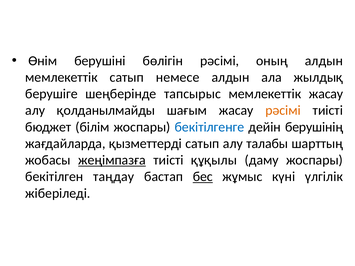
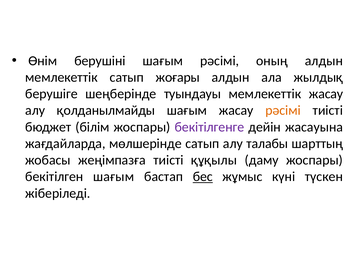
берушіні бөлiгiн: бөлiгiн -> шағым
немесе: немесе -> жоғары
тапсырыс: тапсырыс -> туындауы
бекітілгенге colour: blue -> purple
берушінің: берушінің -> жасауына
қызметтерді: қызметтерді -> мөлшерінде
жеңімпазға underline: present -> none
бекітілген таңдау: таңдау -> шағым
үлгілік: үлгілік -> түскен
